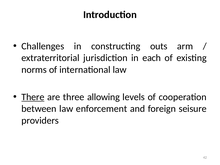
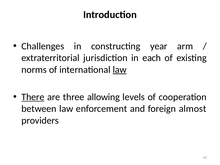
outs: outs -> year
law at (120, 70) underline: none -> present
seisure: seisure -> almost
